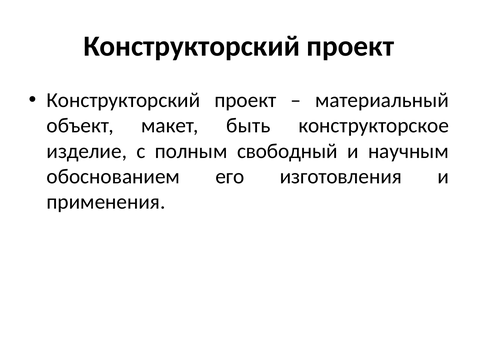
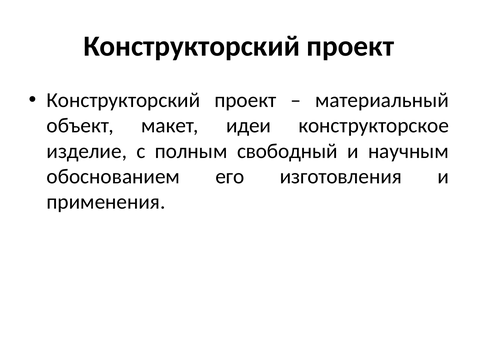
быть: быть -> идеи
